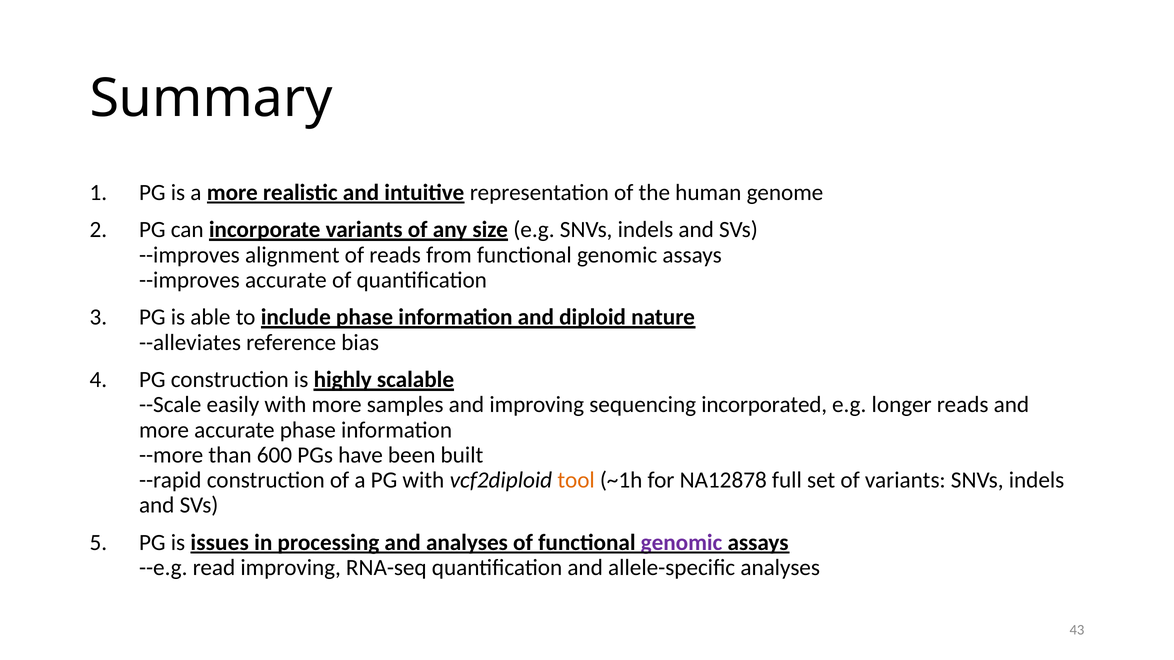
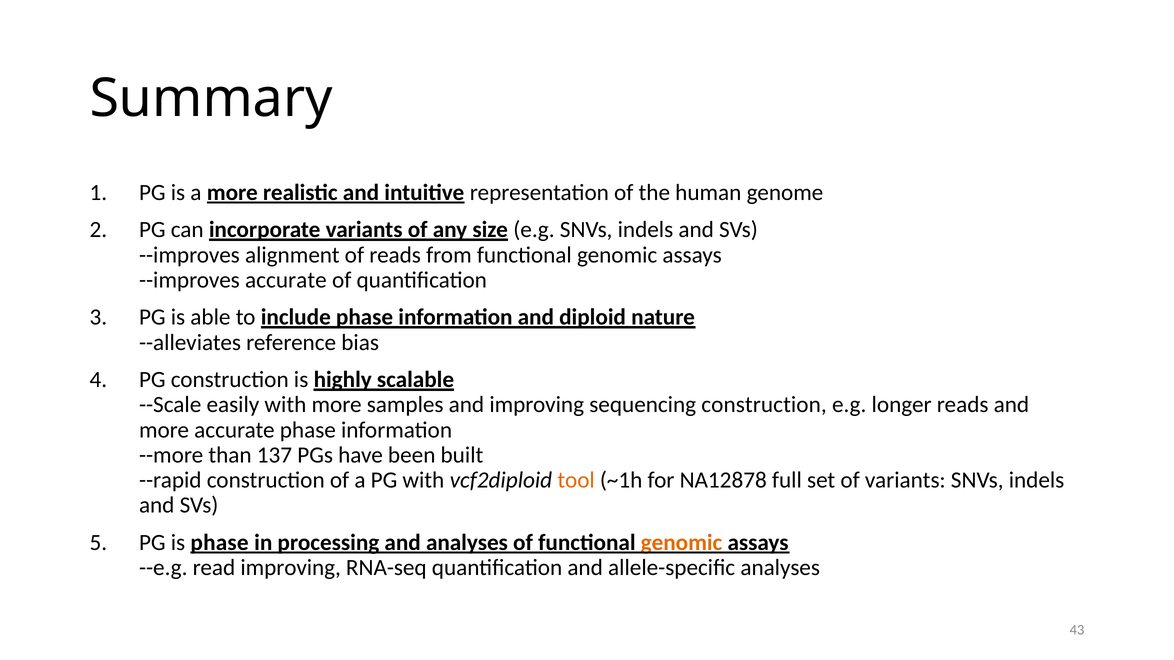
sequencing incorporated: incorporated -> construction
600: 600 -> 137
is issues: issues -> phase
genomic at (682, 543) colour: purple -> orange
